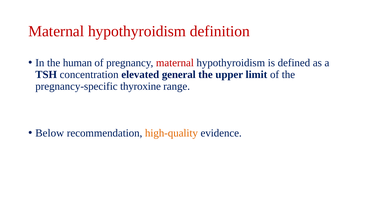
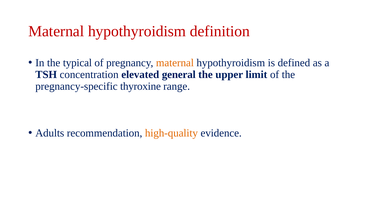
human: human -> typical
maternal at (175, 63) colour: red -> orange
Below: Below -> Adults
